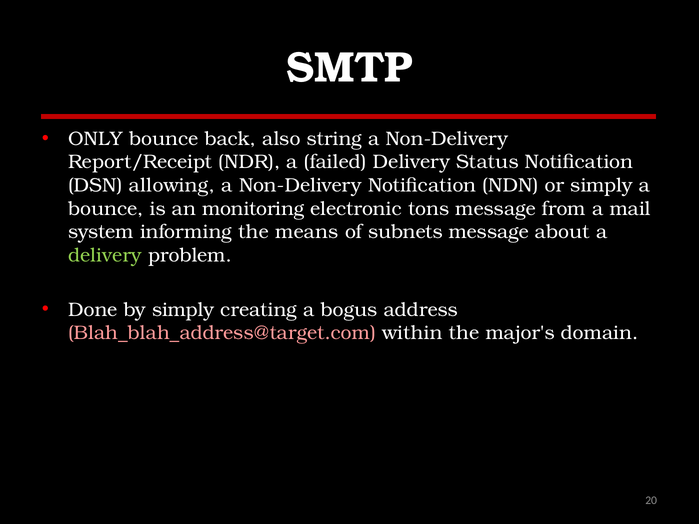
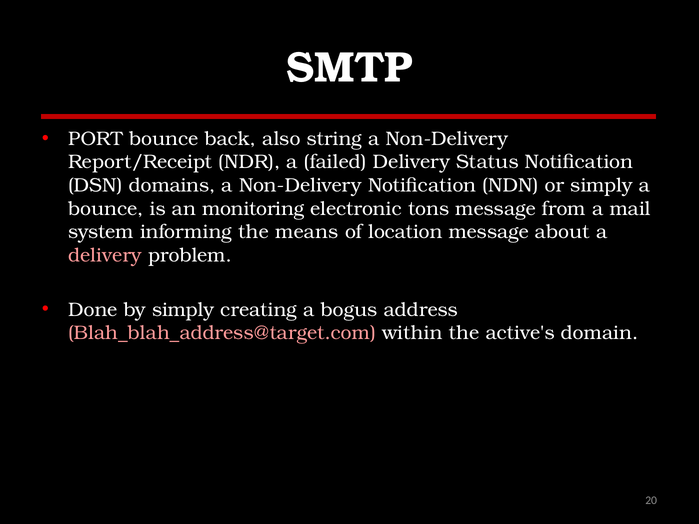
ONLY: ONLY -> PORT
allowing: allowing -> domains
subnets: subnets -> location
delivery at (105, 255) colour: light green -> pink
major's: major's -> active's
